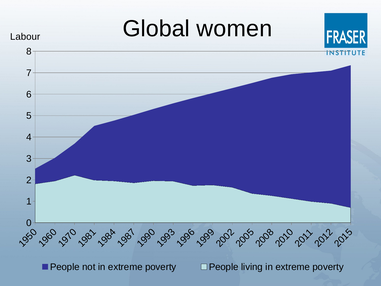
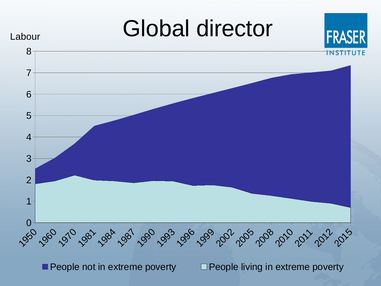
women: women -> director
